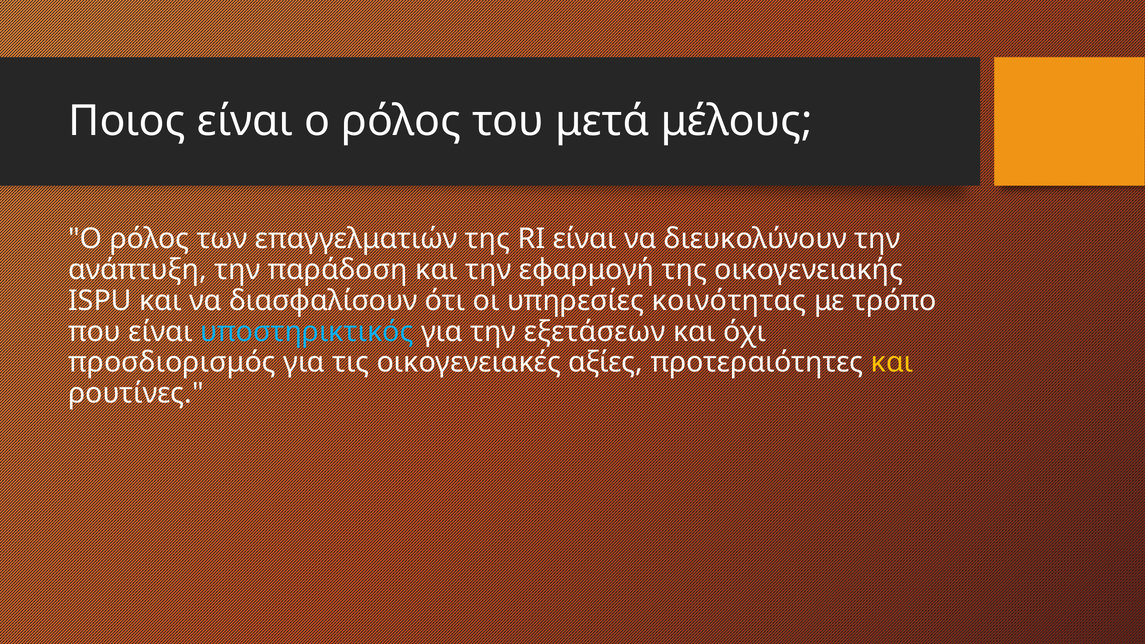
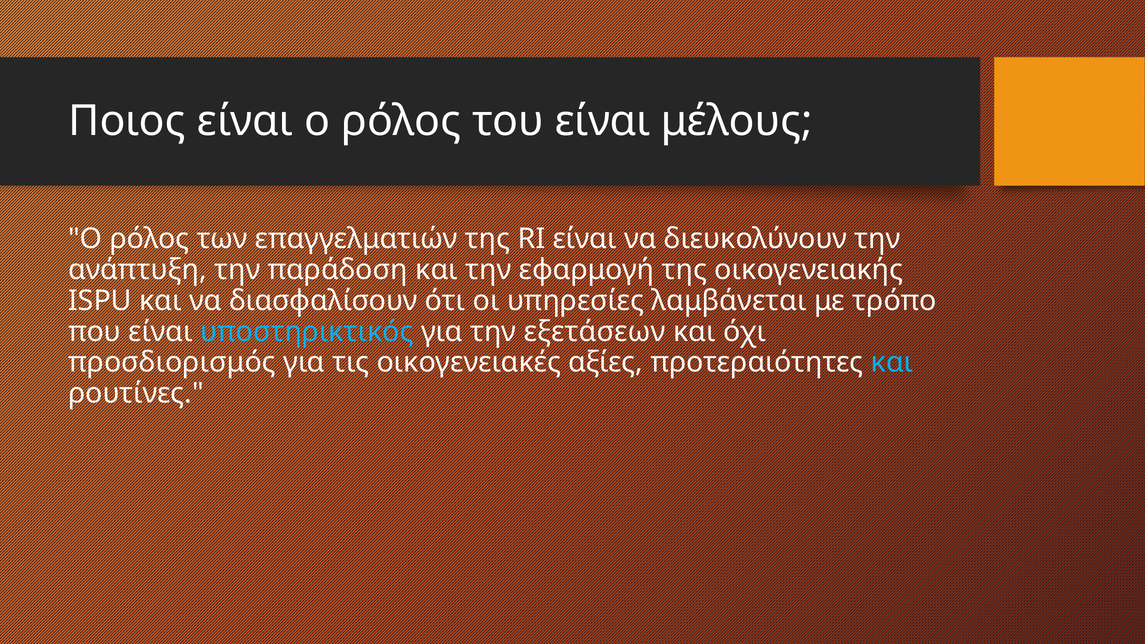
του μετά: μετά -> είναι
κοινότητας: κοινότητας -> λαμβάνεται
και at (892, 363) colour: yellow -> light blue
